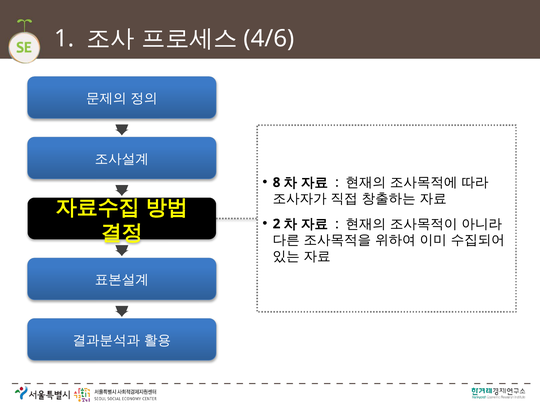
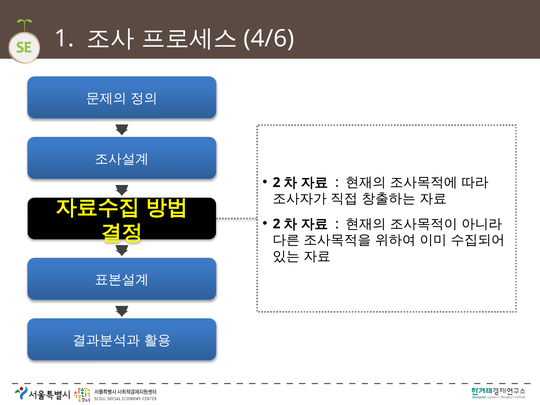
8 at (277, 183): 8 -> 2
